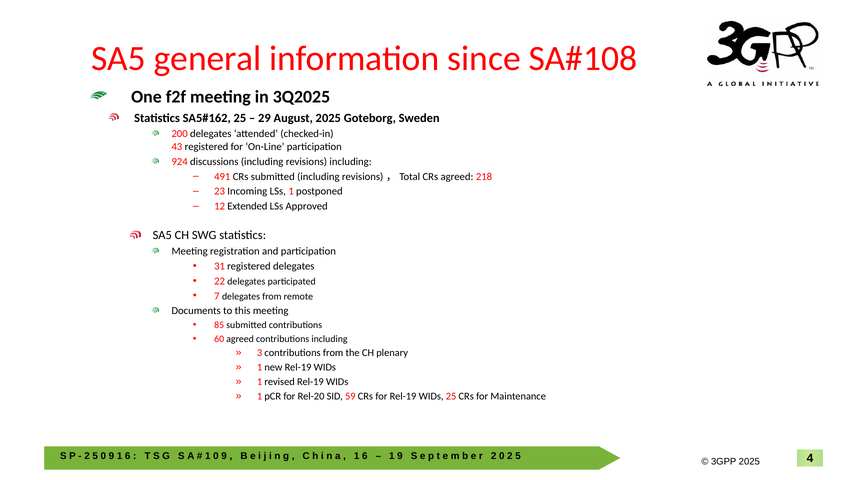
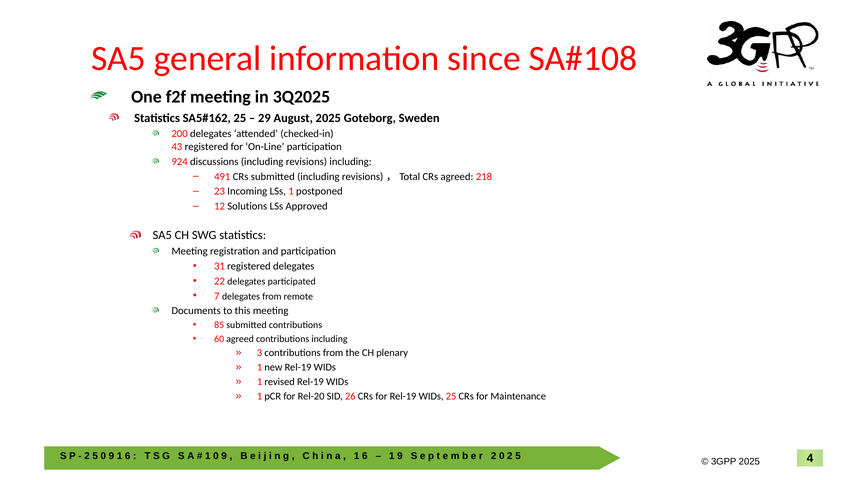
Extended: Extended -> Solutions
59: 59 -> 26
